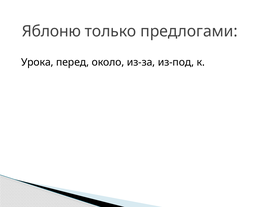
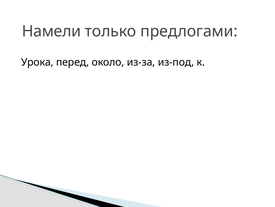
Яблоню: Яблоню -> Намели
